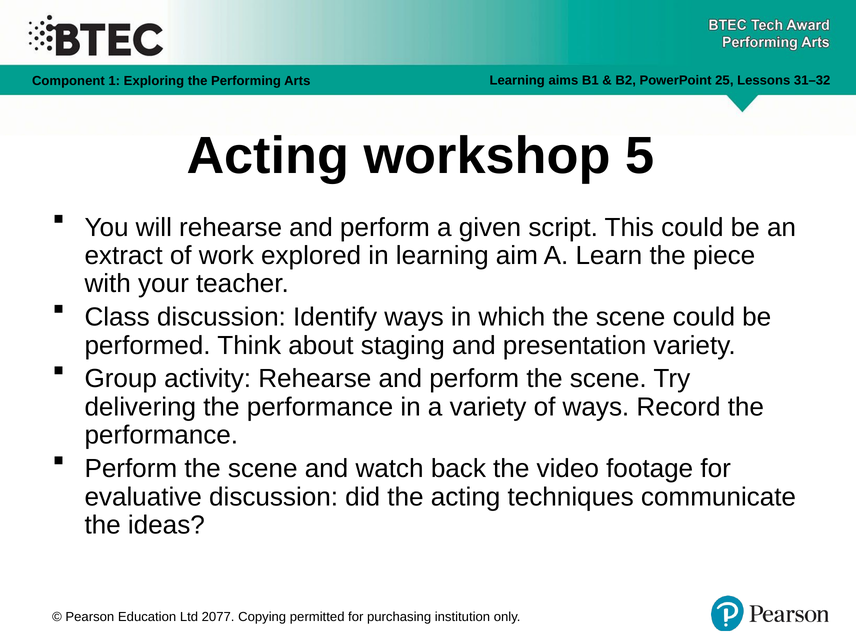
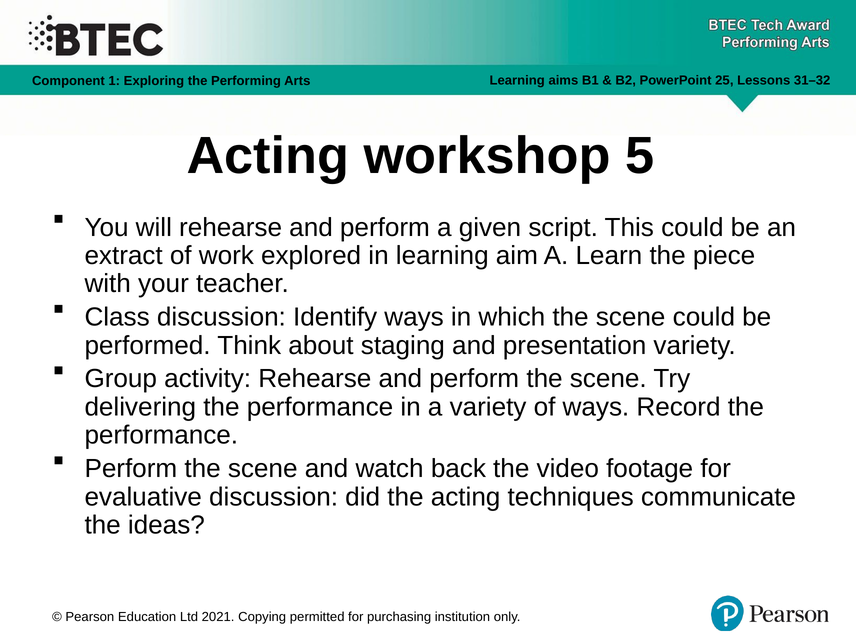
2077: 2077 -> 2021
